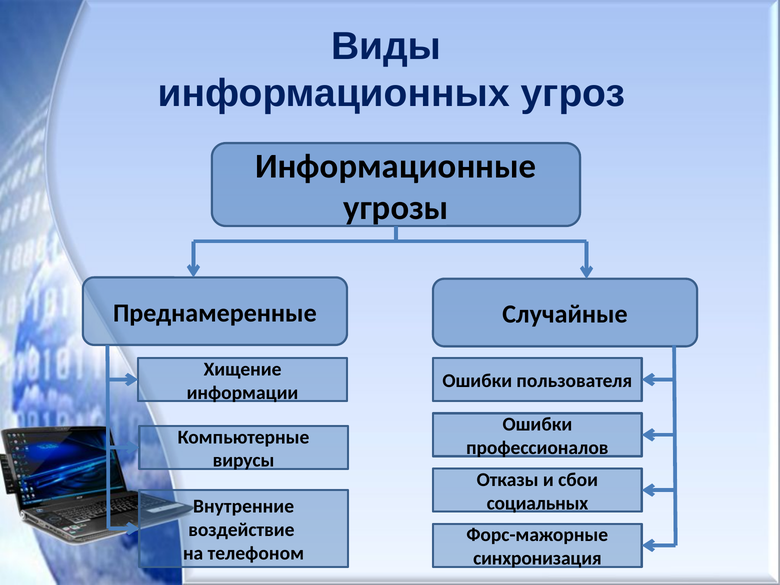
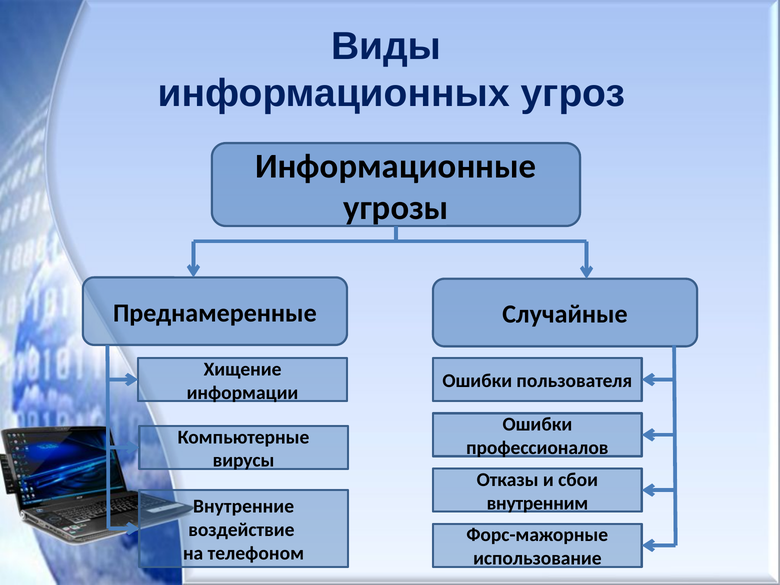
социальных: социальных -> внутренним
синхронизация: синхронизация -> использование
